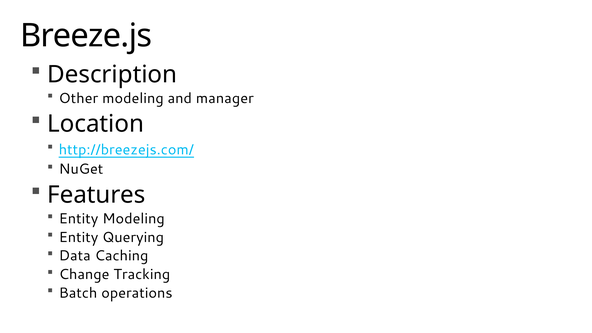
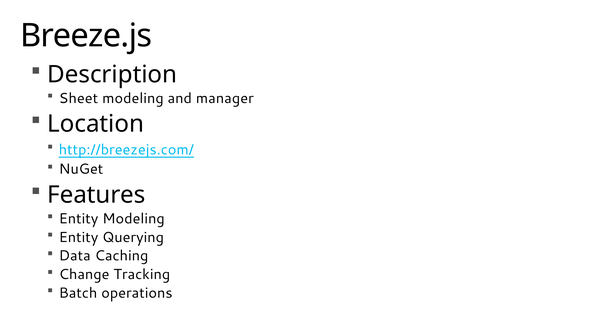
Other: Other -> Sheet
